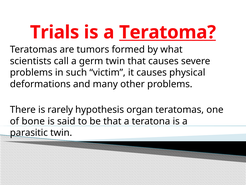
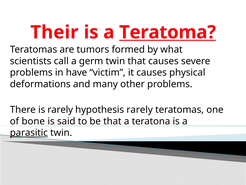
Trials: Trials -> Their
such: such -> have
hypothesis organ: organ -> rarely
parasitic underline: none -> present
